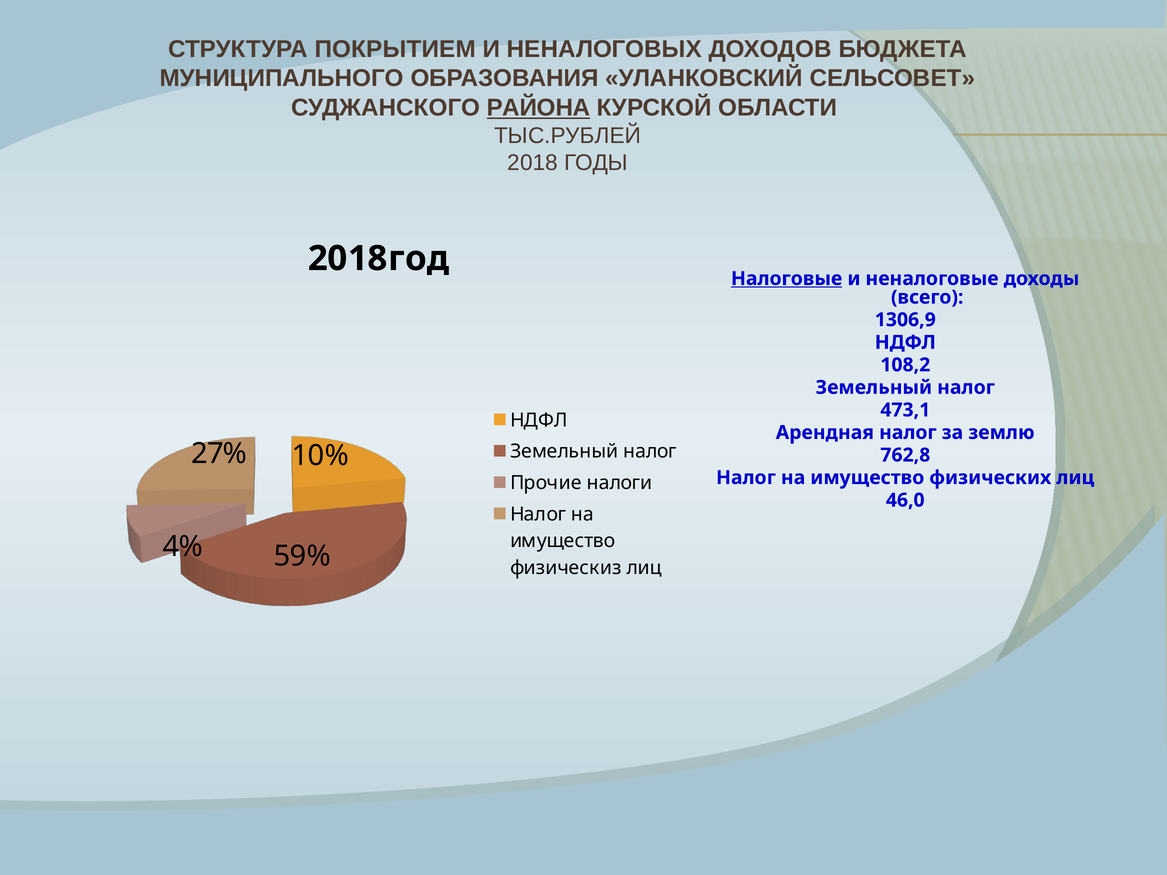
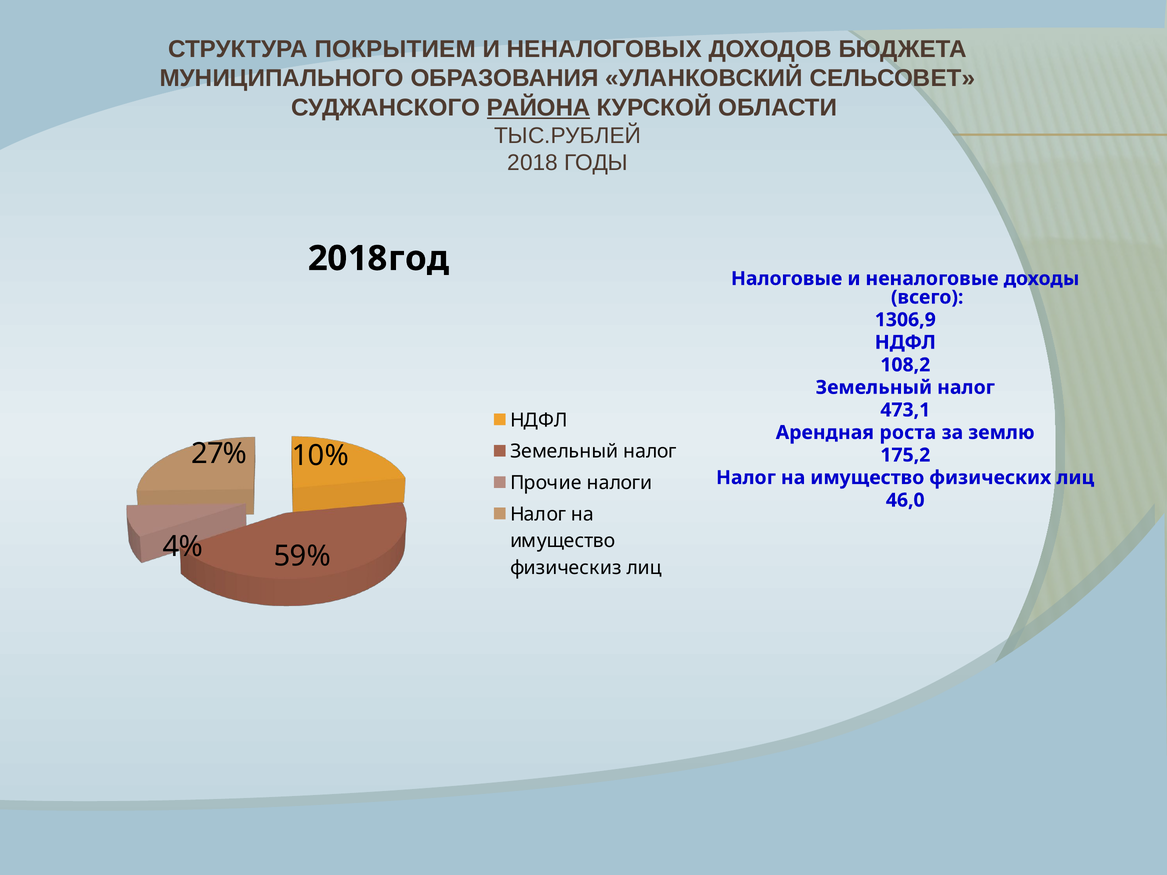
Налоговые underline: present -> none
Арендная налог: налог -> роста
762,8: 762,8 -> 175,2
